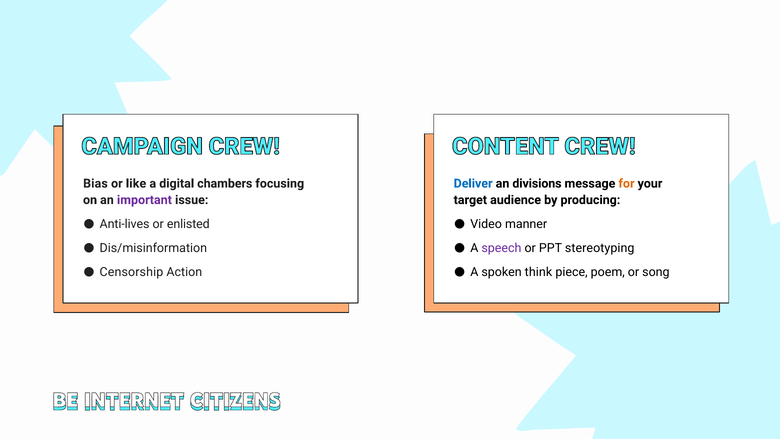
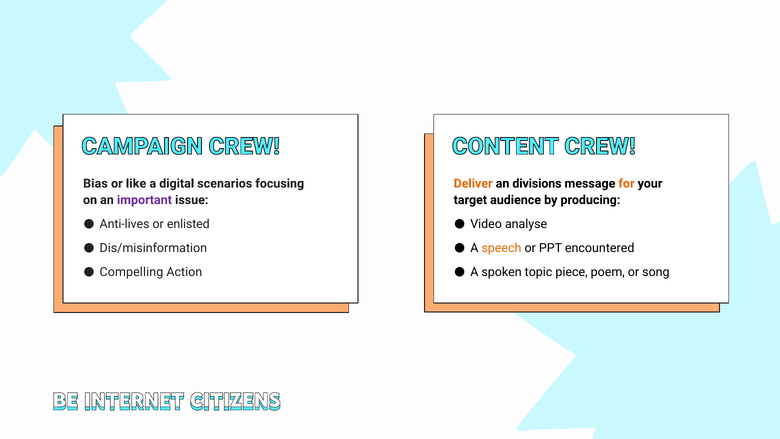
chambers: chambers -> scenarios
Deliver colour: blue -> orange
manner: manner -> analyse
speech colour: purple -> orange
stereotyping: stereotyping -> encountered
Censorship: Censorship -> Compelling
think: think -> topic
